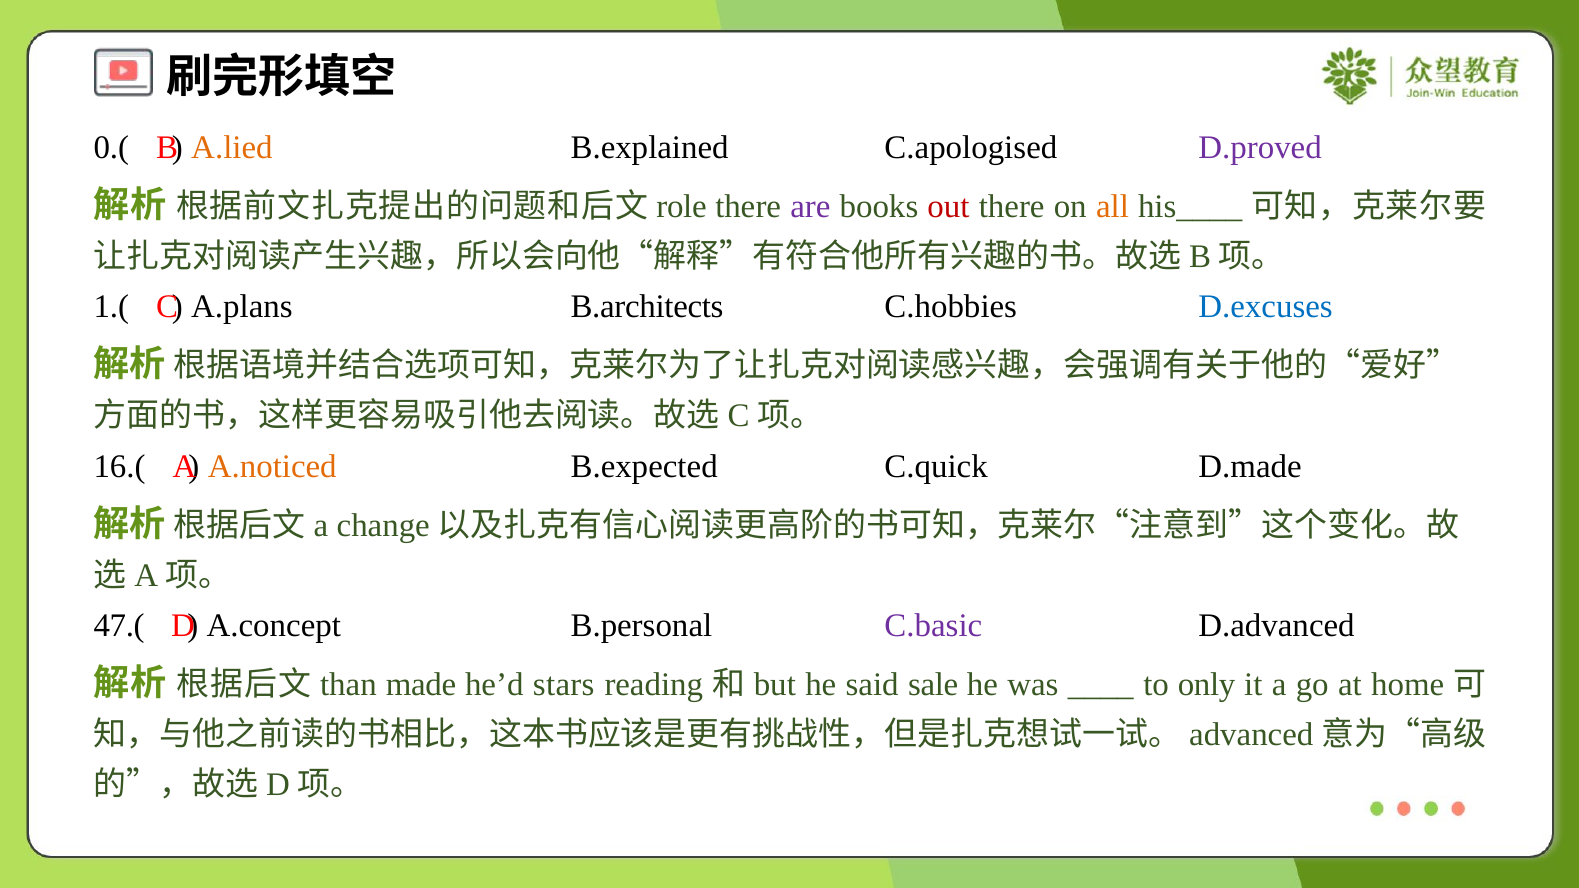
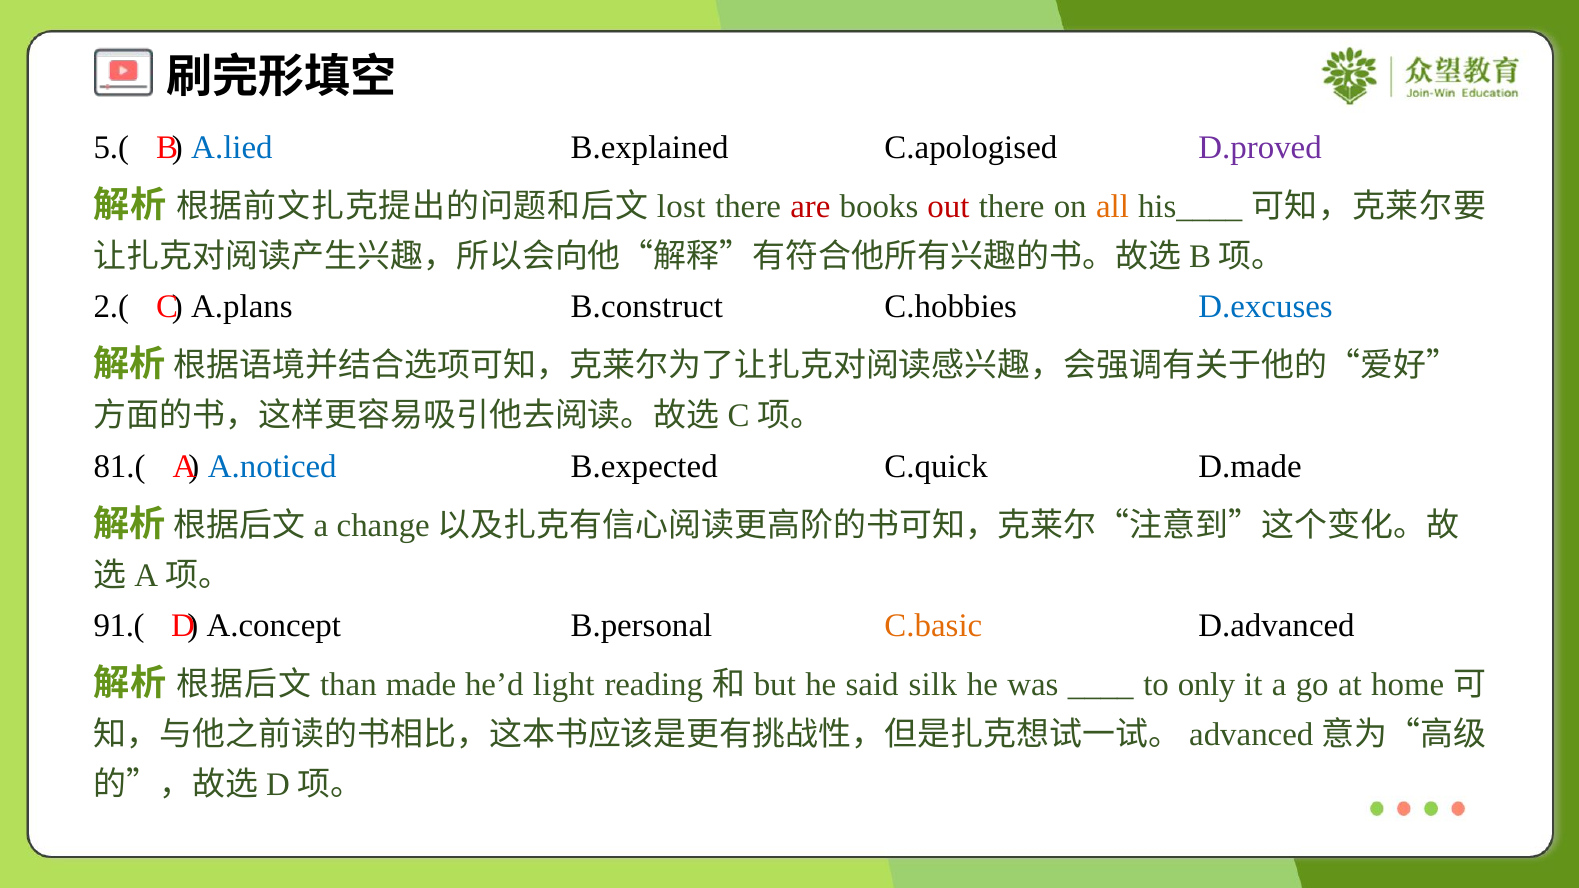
0.(: 0.( -> 5.(
A.lied colour: orange -> blue
role: role -> lost
are colour: purple -> red
1.(: 1.( -> 2.(
B.architects: B.architects -> B.construct
16.(: 16.( -> 81.(
A.noticed colour: orange -> blue
47.(: 47.( -> 91.(
C.basic colour: purple -> orange
stars: stars -> light
sale: sale -> silk
